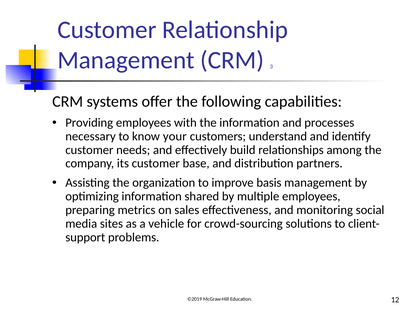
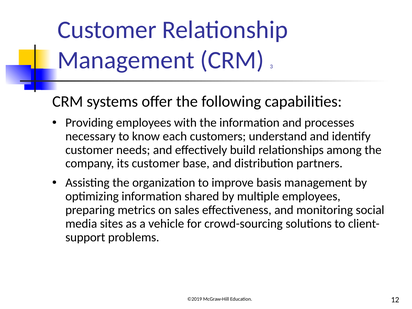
your: your -> each
